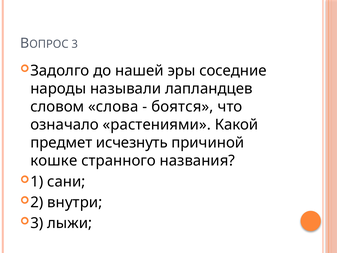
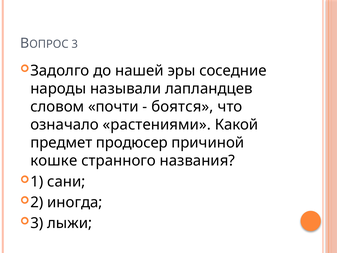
слова: слова -> почти
исчезнуть: исчезнуть -> продюсер
внутри: внутри -> иногда
